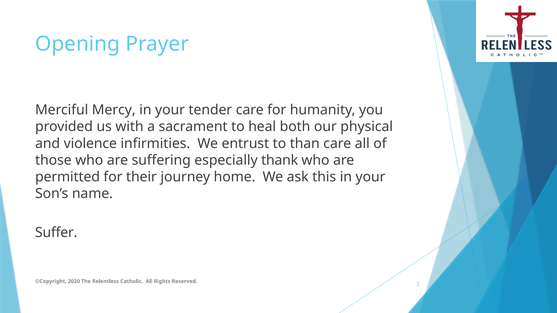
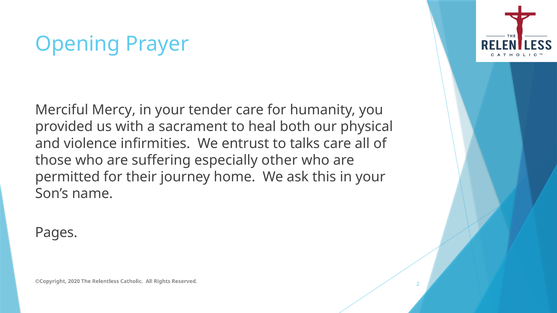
than: than -> talks
thank: thank -> other
Suffer: Suffer -> Pages
